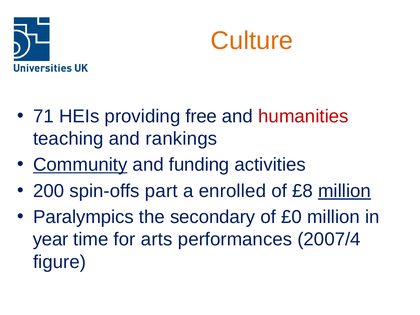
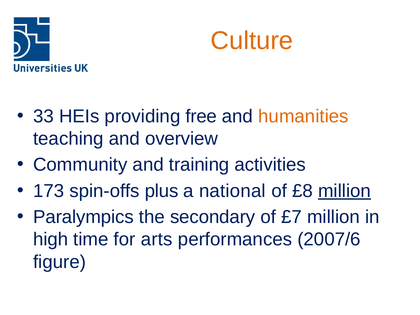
71: 71 -> 33
humanities colour: red -> orange
rankings: rankings -> overview
Community underline: present -> none
funding: funding -> training
200: 200 -> 173
part: part -> plus
enrolled: enrolled -> national
£0: £0 -> £7
year: year -> high
2007/4: 2007/4 -> 2007/6
